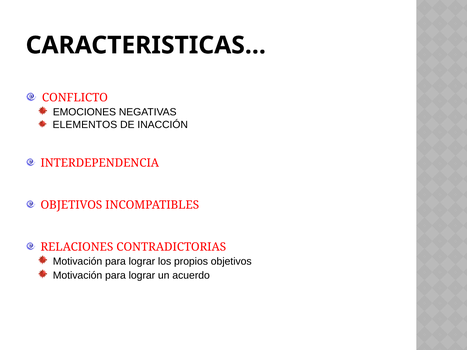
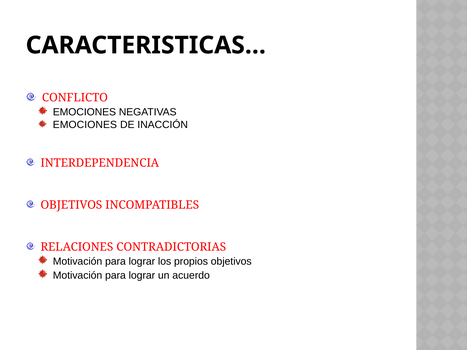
ELEMENTOS at (85, 125): ELEMENTOS -> EMOCIONES
